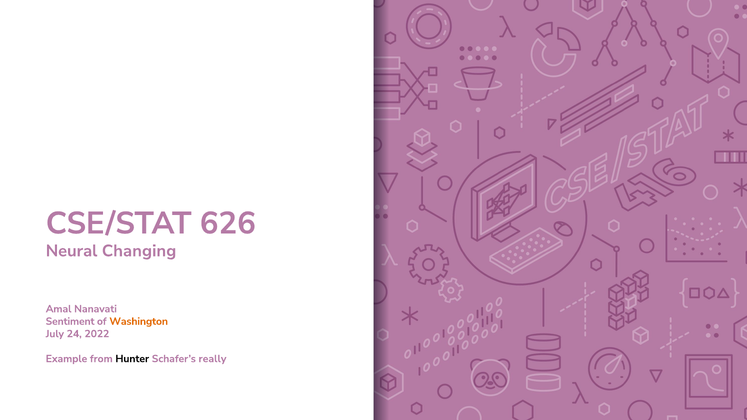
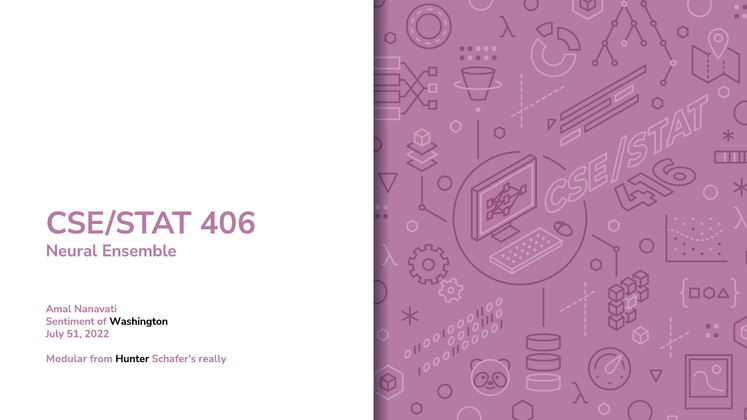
626: 626 -> 406
Changing: Changing -> Ensemble
Washington colour: orange -> black
24: 24 -> 51
Example: Example -> Modular
